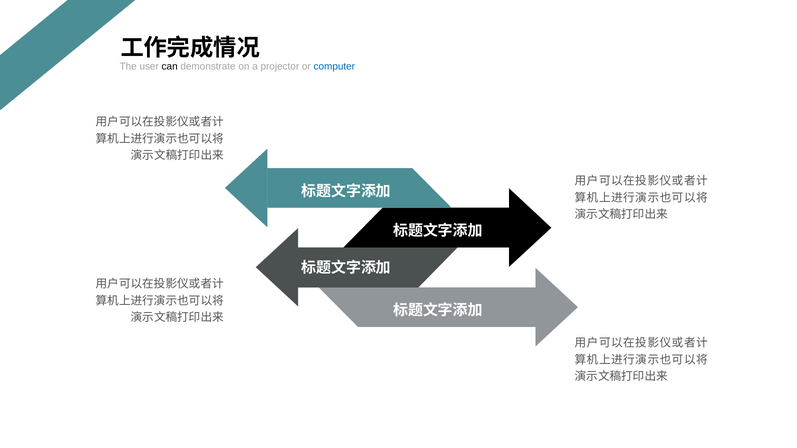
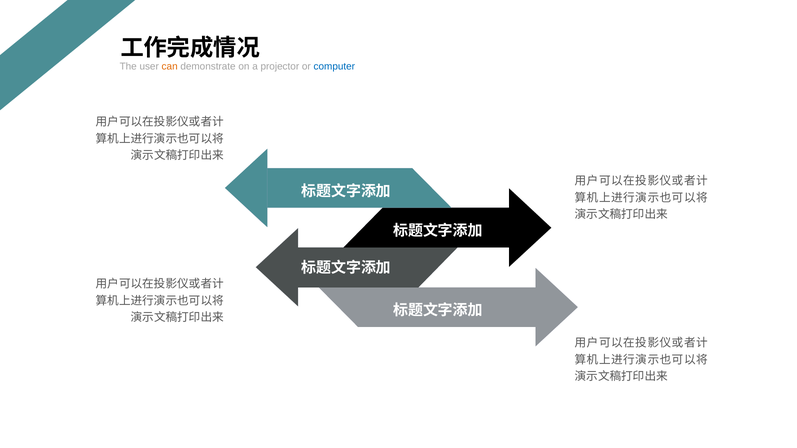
can colour: black -> orange
